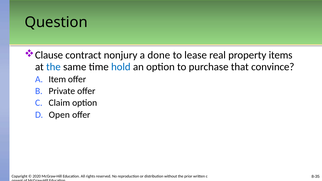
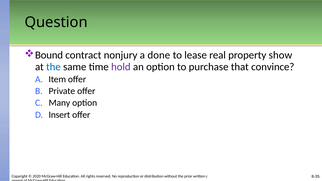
Clause: Clause -> Bound
items: items -> show
hold colour: blue -> purple
Claim: Claim -> Many
Open: Open -> Insert
